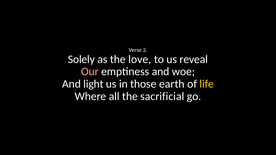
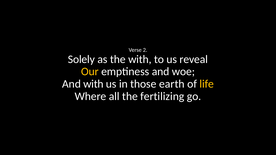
the love: love -> with
Our colour: pink -> yellow
And light: light -> with
sacrificial: sacrificial -> fertilizing
